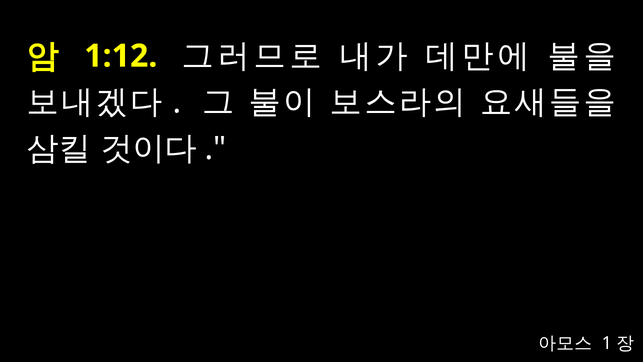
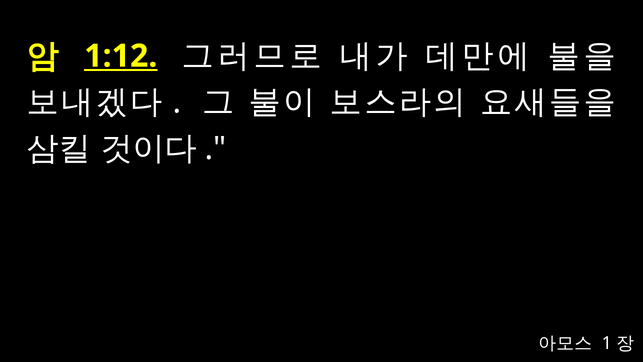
1:12 underline: none -> present
